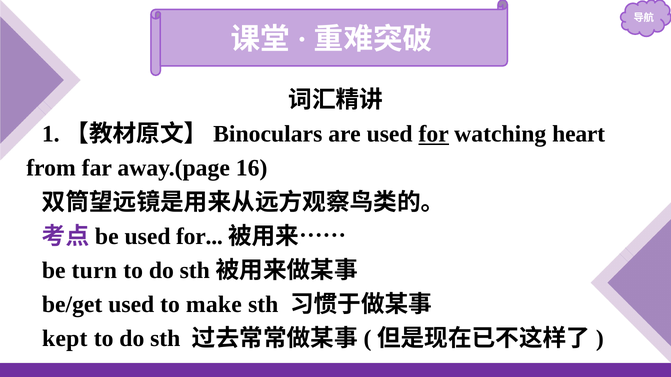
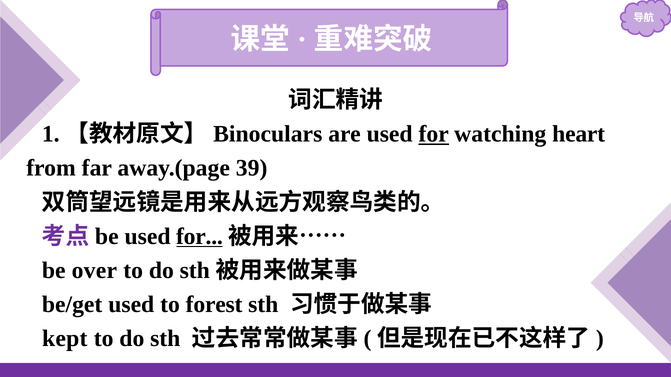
16: 16 -> 39
for at (199, 237) underline: none -> present
turn: turn -> over
make: make -> forest
